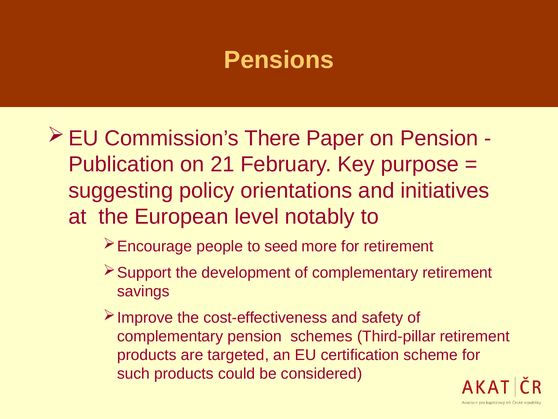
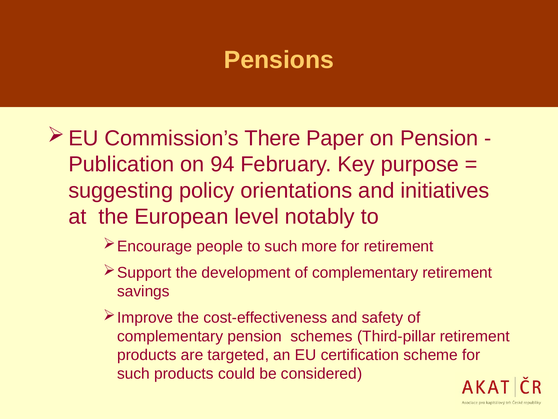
21: 21 -> 94
to seed: seed -> such
